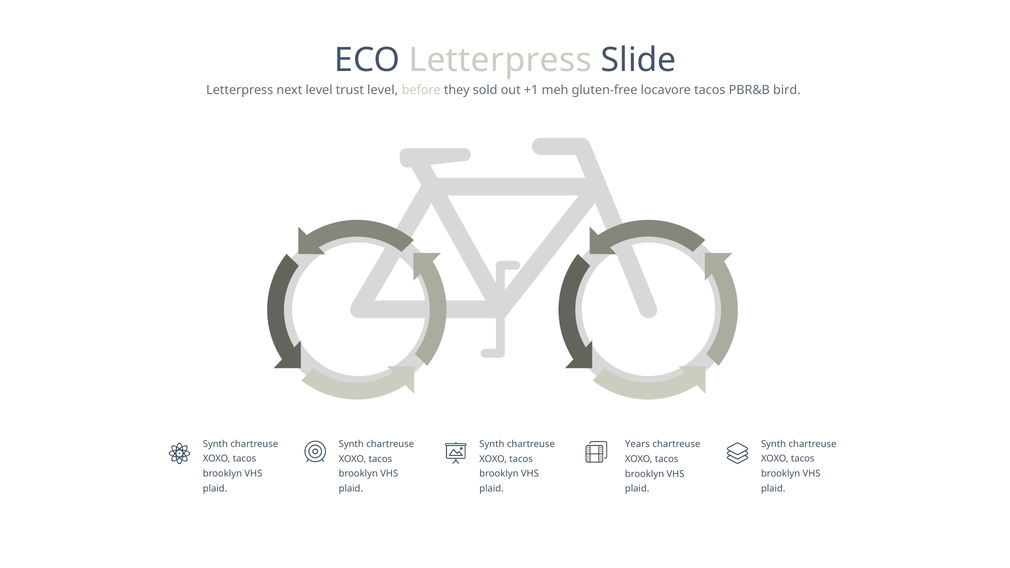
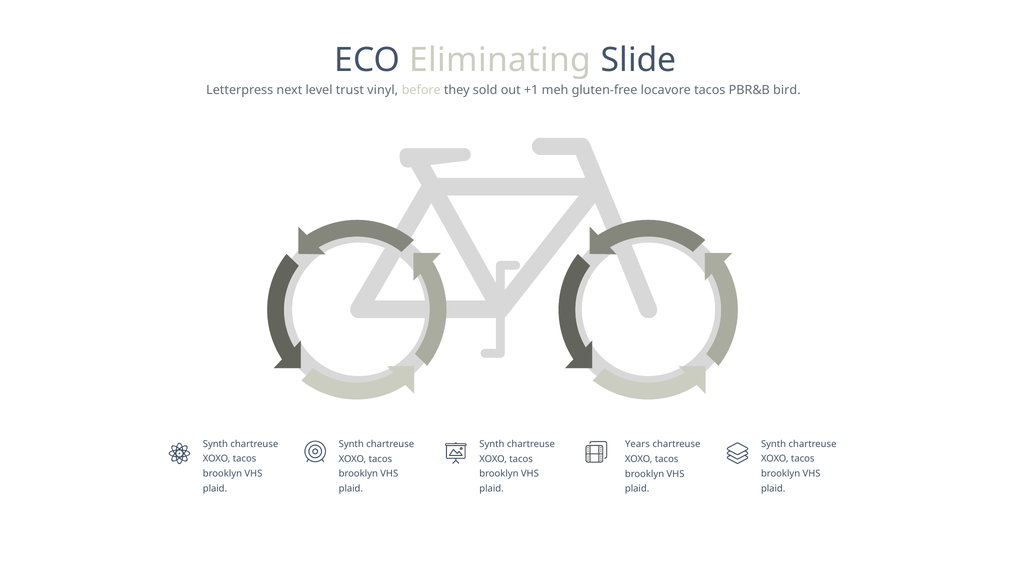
ECO Letterpress: Letterpress -> Eliminating
trust level: level -> vinyl
